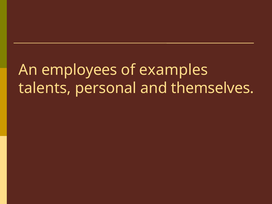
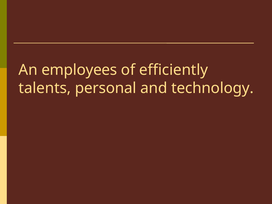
examples: examples -> efficiently
themselves: themselves -> technology
